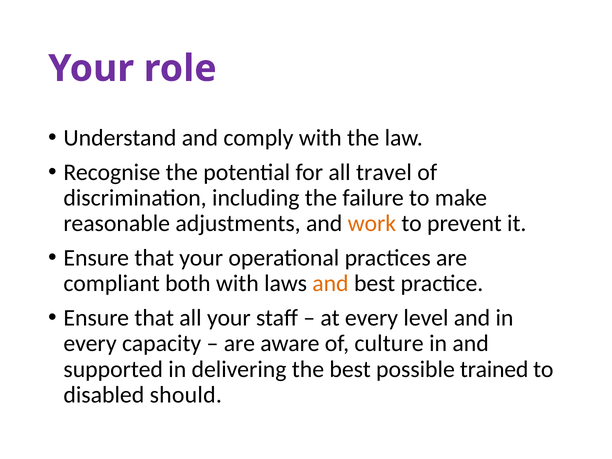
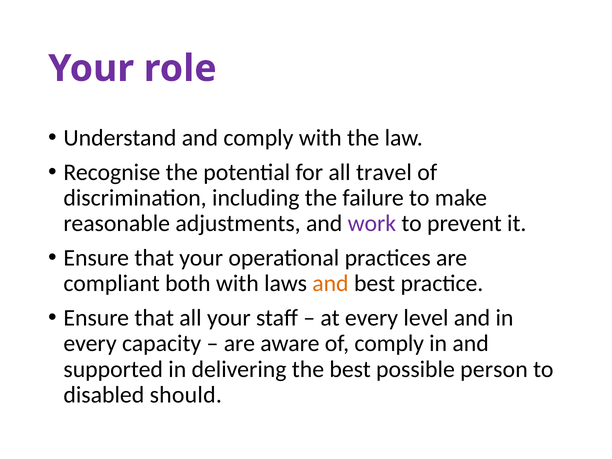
work colour: orange -> purple
of culture: culture -> comply
trained: trained -> person
